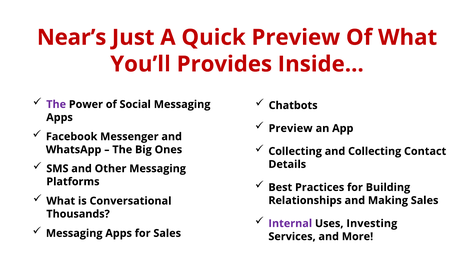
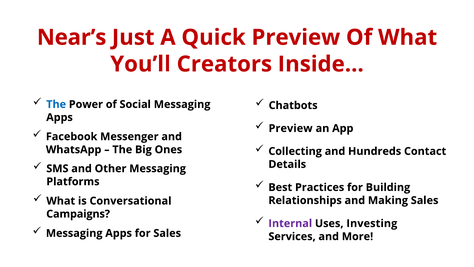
Provides: Provides -> Creators
The at (56, 104) colour: purple -> blue
and Collecting: Collecting -> Hundreds
Thousands: Thousands -> Campaigns
